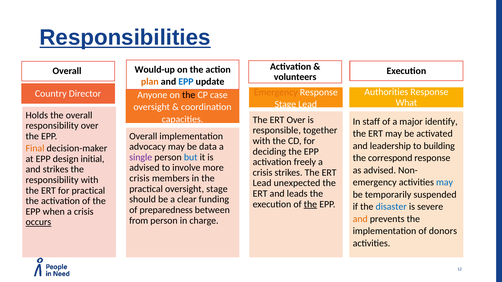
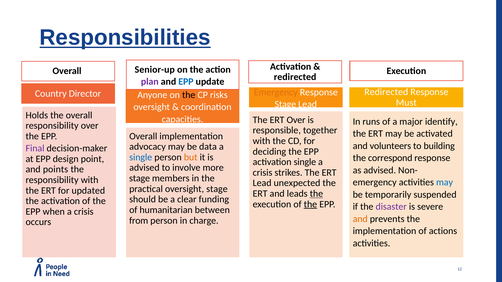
Would-up: Would-up -> Senior-up
volunteers at (295, 77): volunteers -> redirected
plan colour: orange -> purple
Authorities at (386, 92): Authorities -> Redirected
case: case -> risks
What: What -> Must
staff: staff -> runs
leadership: leadership -> volunteers
Final colour: orange -> purple
single at (141, 157) colour: purple -> blue
but colour: blue -> orange
initial: initial -> point
activation freely: freely -> single
and strikes: strikes -> points
crisis at (139, 179): crisis -> stage
for practical: practical -> updated
the at (316, 194) underline: none -> present
disaster colour: blue -> purple
preparedness: preparedness -> humanitarian
occurs underline: present -> none
donors: donors -> actions
